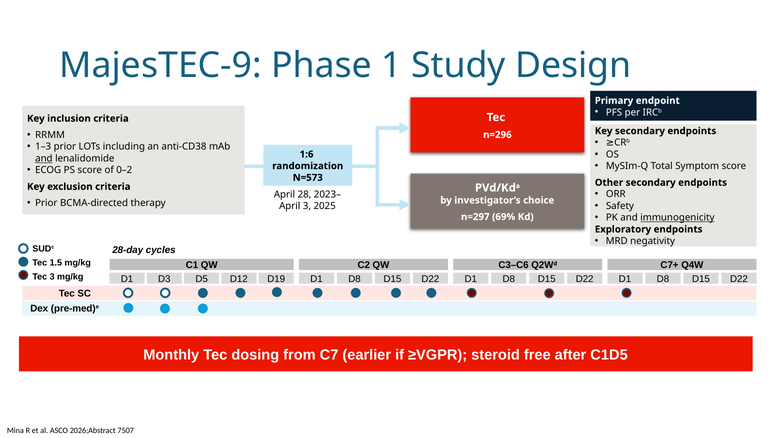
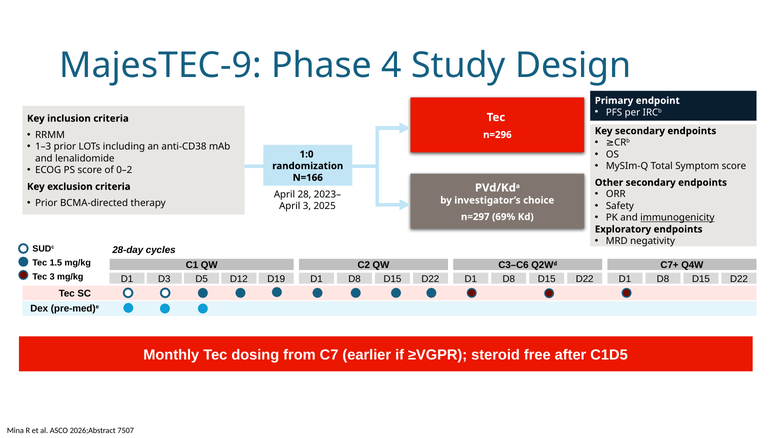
1: 1 -> 4
1:6: 1:6 -> 1:0
and at (44, 158) underline: present -> none
N=573: N=573 -> N=166
